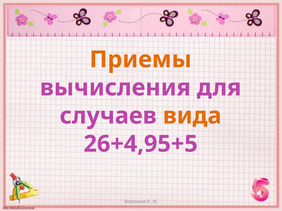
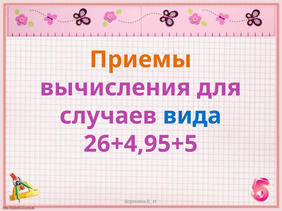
вида colour: orange -> blue
